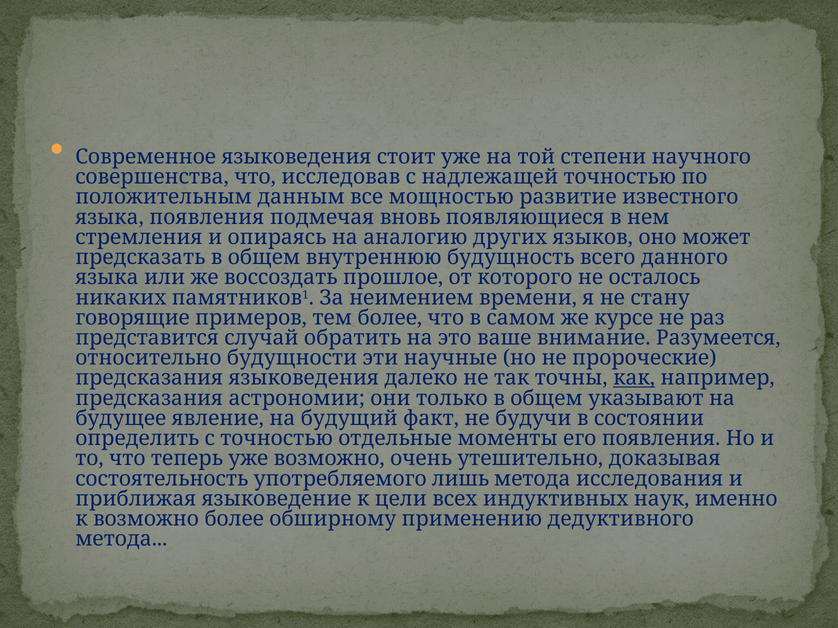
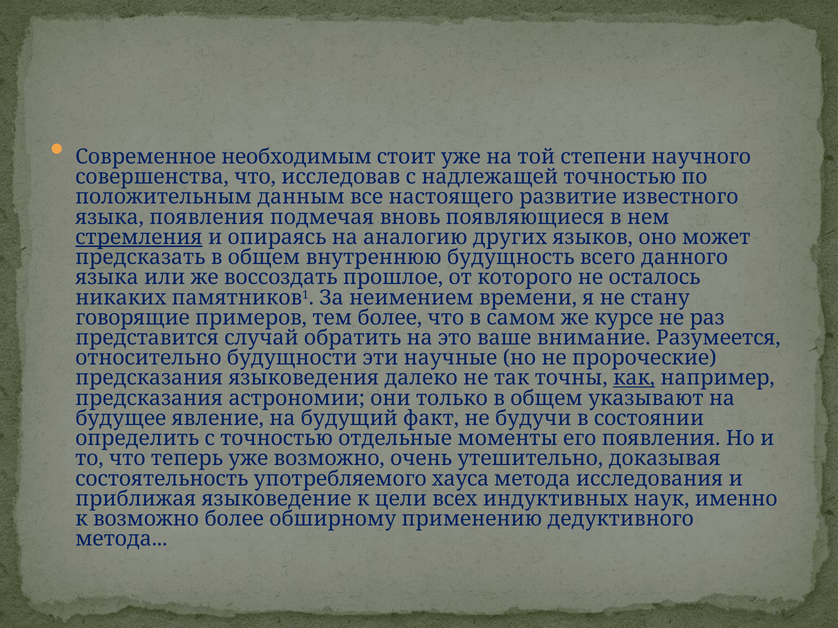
Современное языковедения: языковедения -> необходимым
мощностью: мощностью -> настоящего
стремления underline: none -> present
лишь: лишь -> хауса
